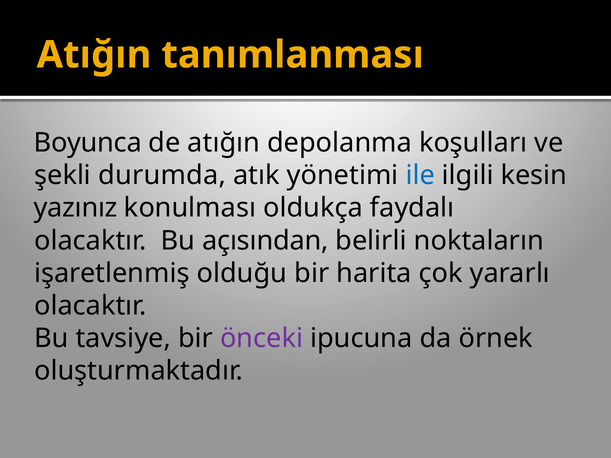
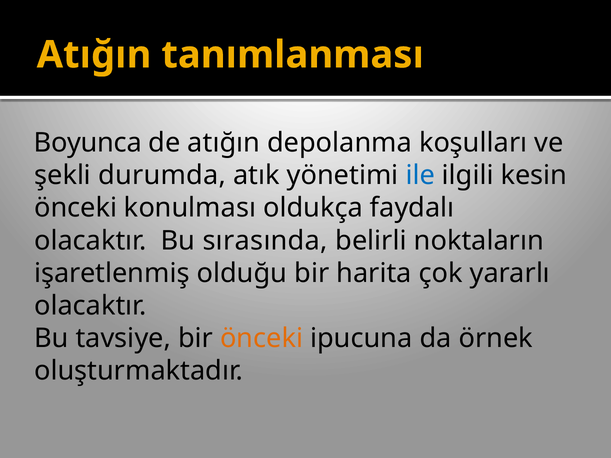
yazınız at (76, 208): yazınız -> önceki
açısından: açısından -> sırasında
önceki at (262, 338) colour: purple -> orange
